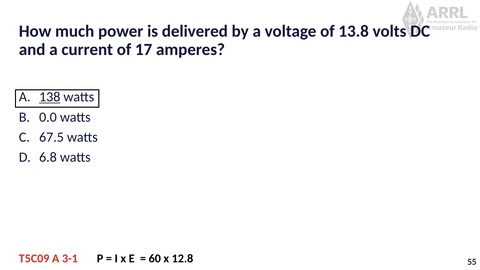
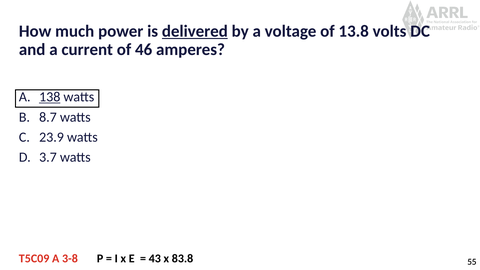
delivered underline: none -> present
17: 17 -> 46
0.0: 0.0 -> 8.7
67.5: 67.5 -> 23.9
6.8: 6.8 -> 3.7
3-1: 3-1 -> 3-8
60: 60 -> 43
12.8: 12.8 -> 83.8
